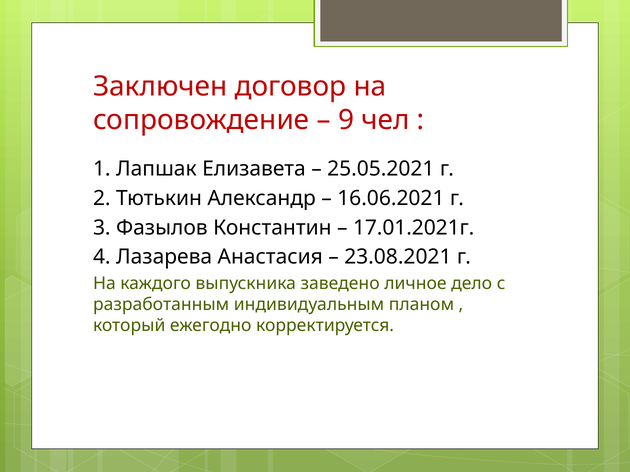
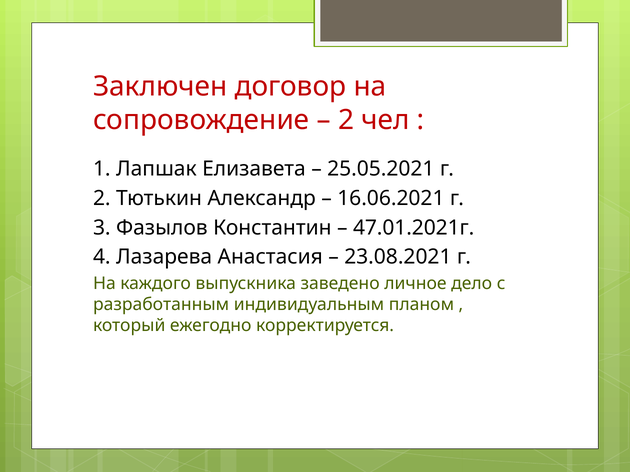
9 at (346, 120): 9 -> 2
17.01.2021г: 17.01.2021г -> 47.01.2021г
